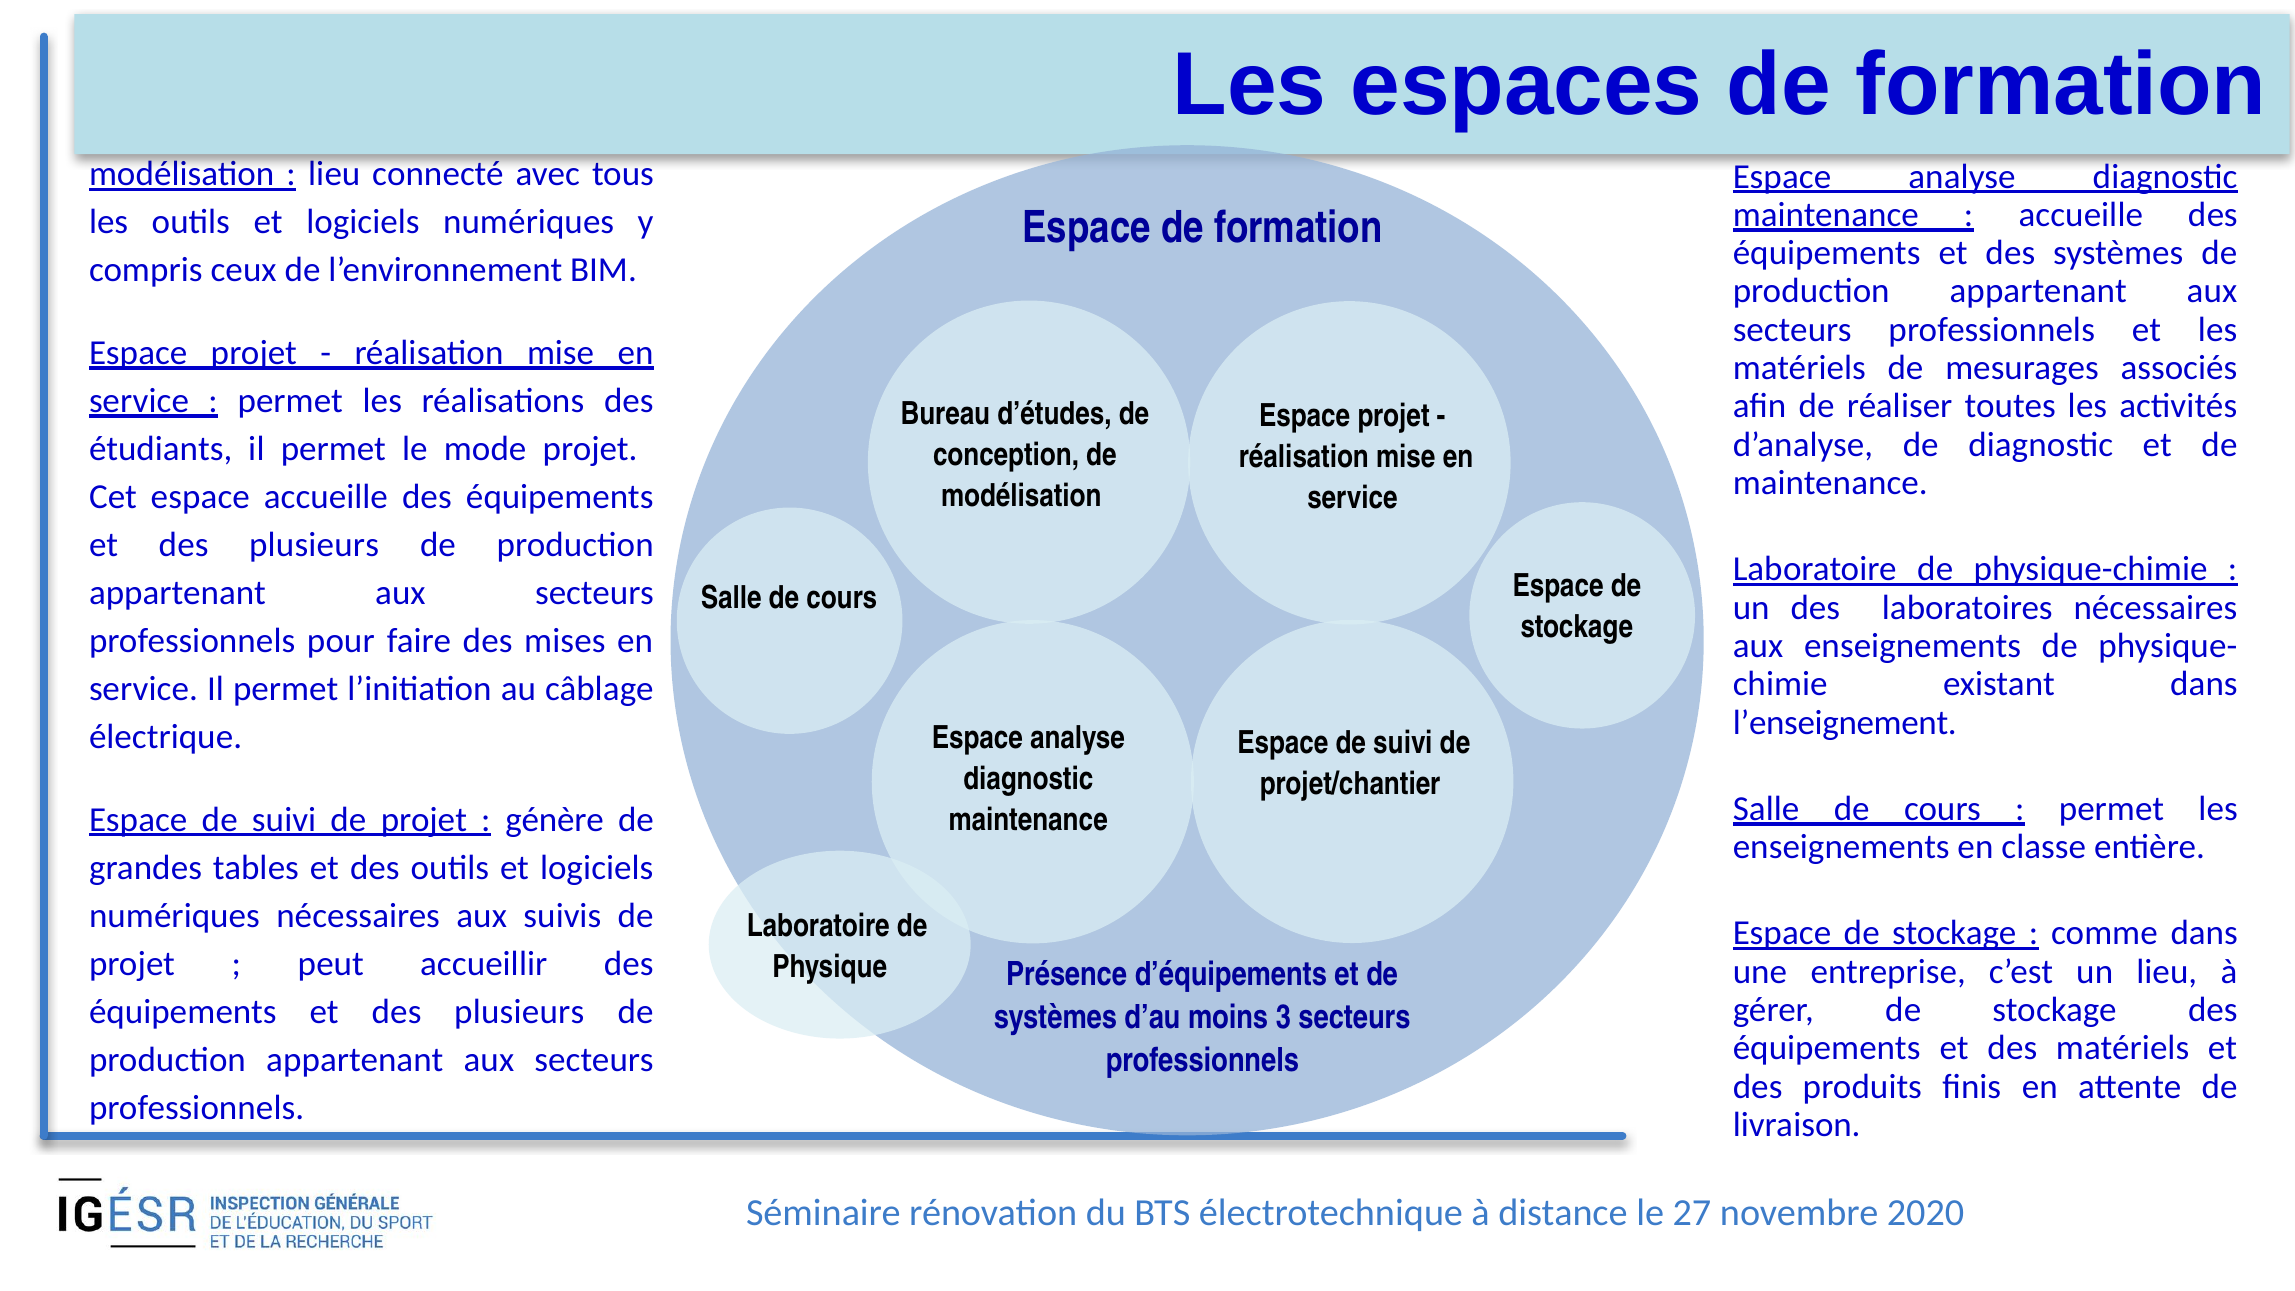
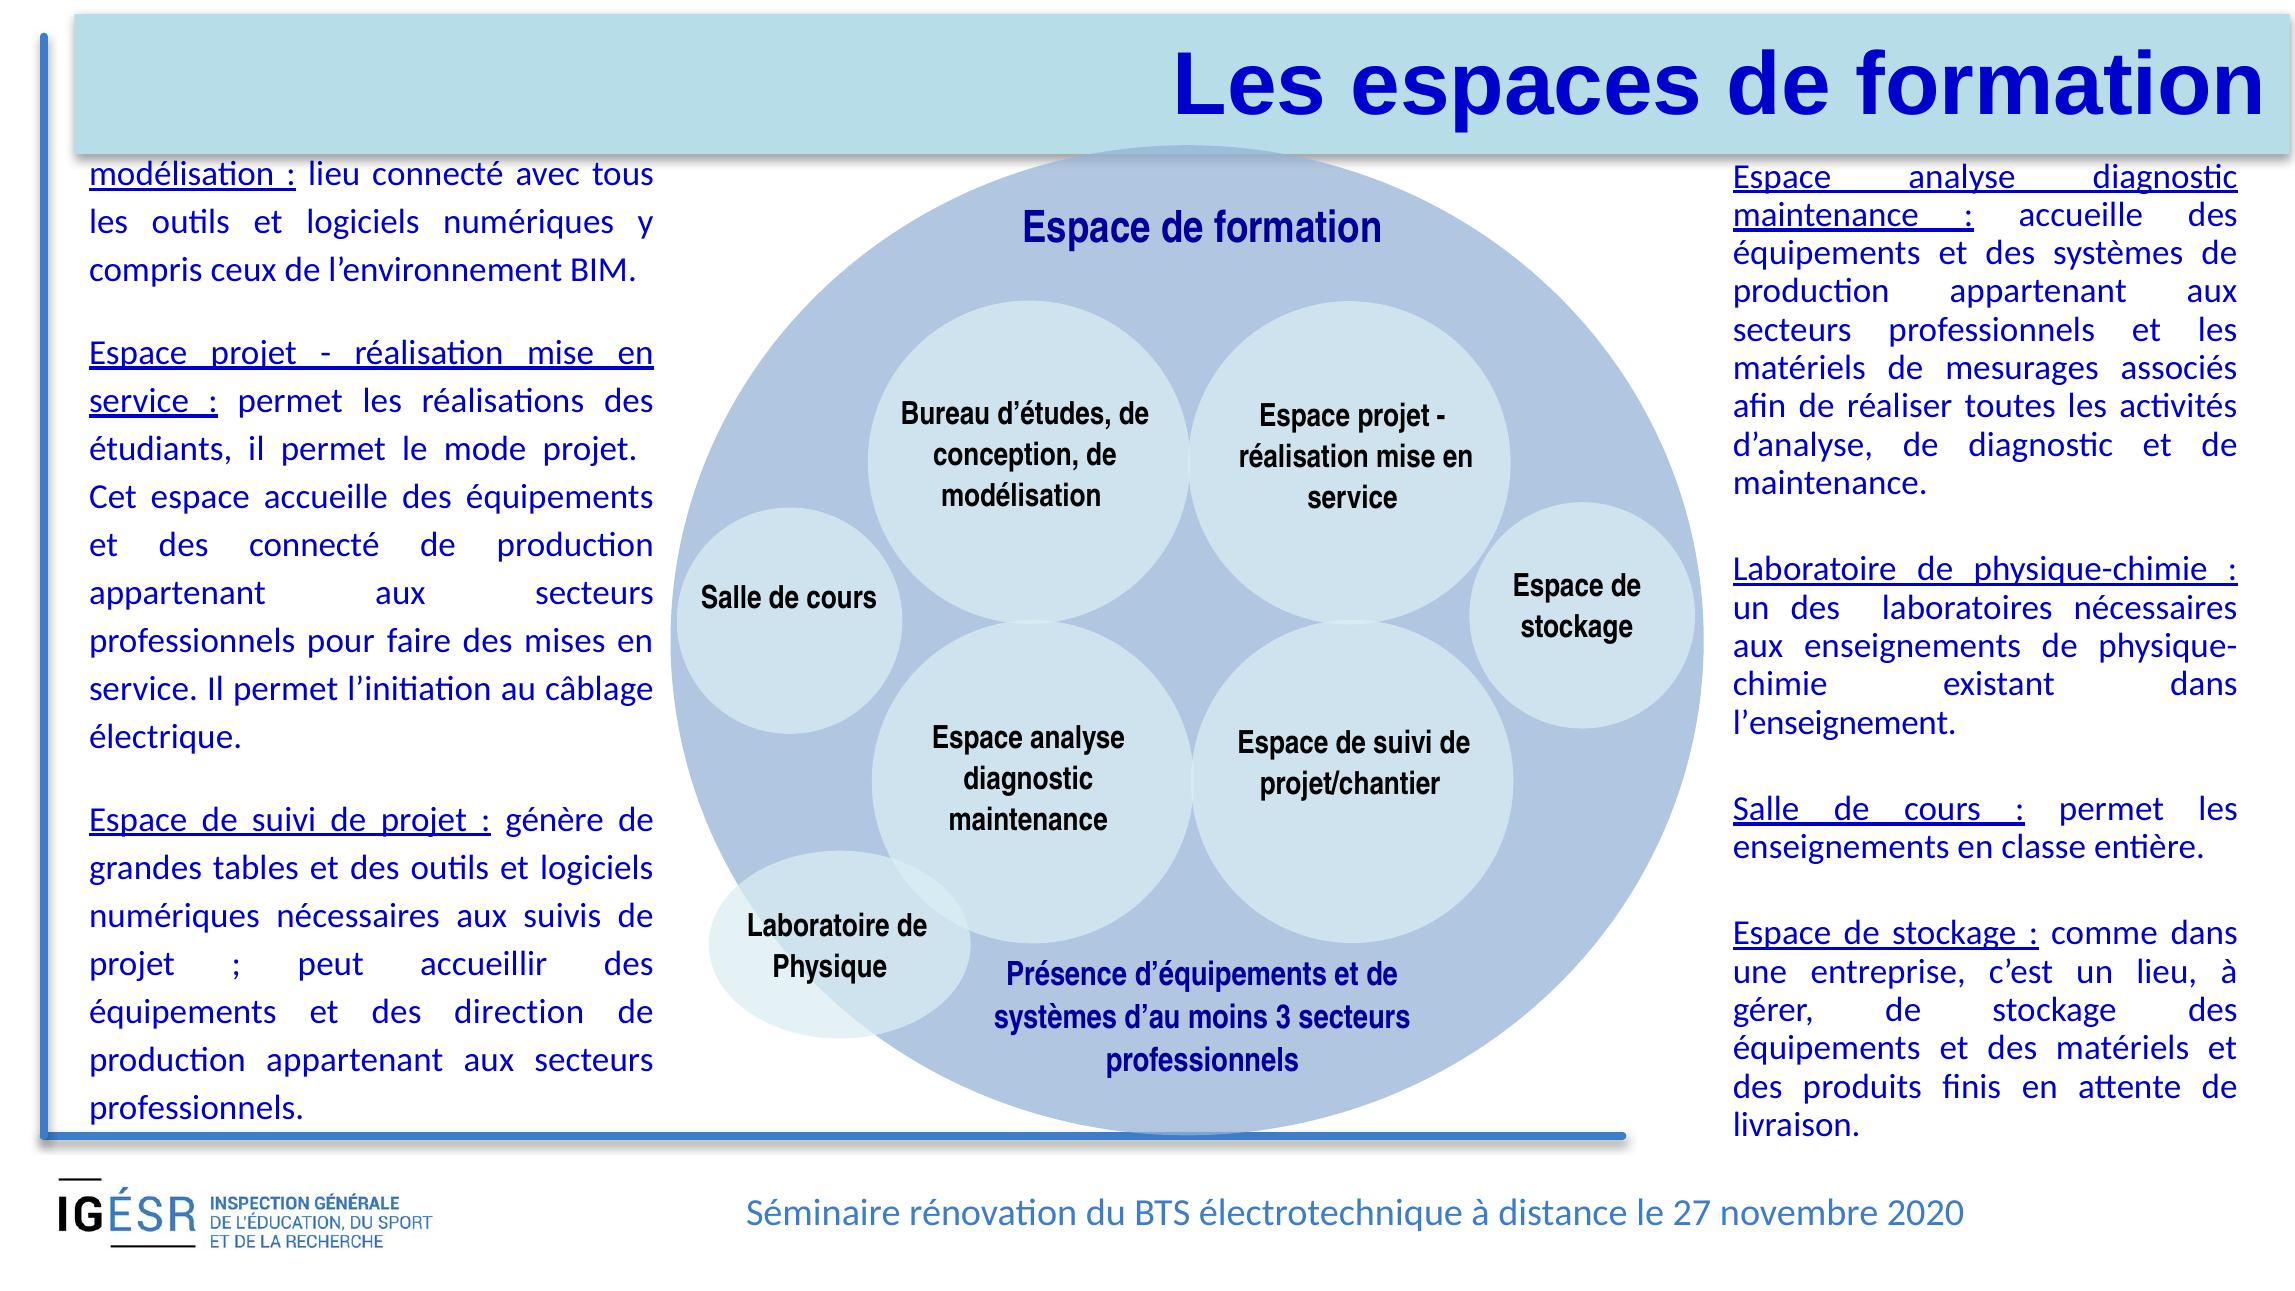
plusieurs at (314, 545): plusieurs -> connecté
plusieurs at (519, 1012): plusieurs -> direction
